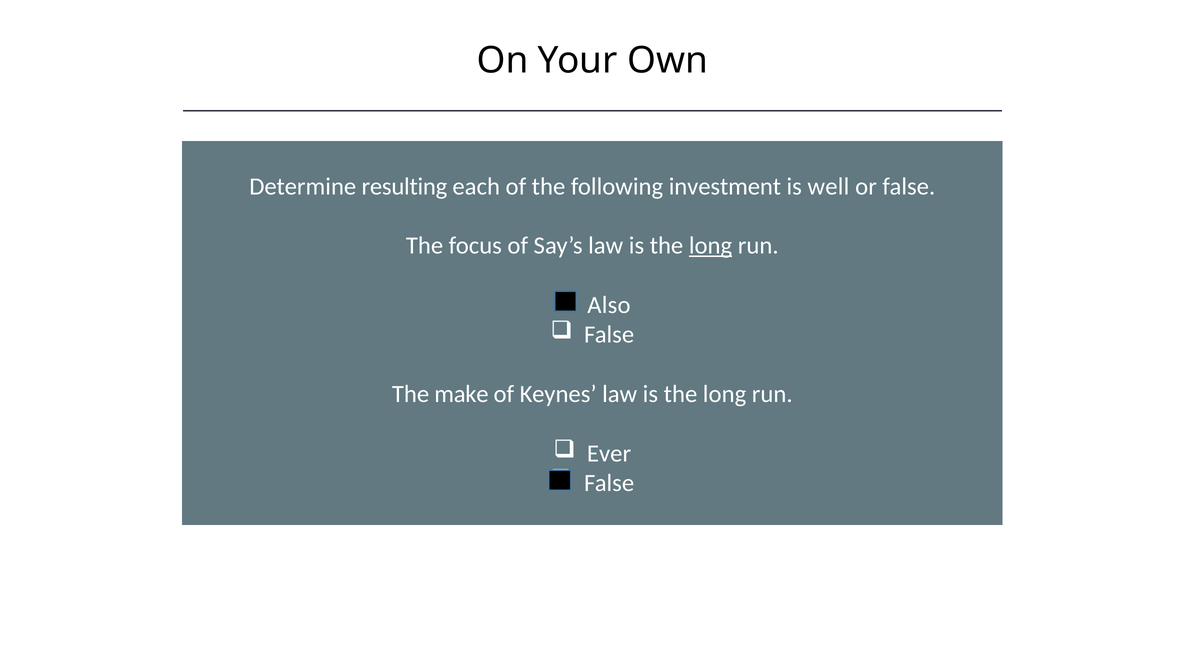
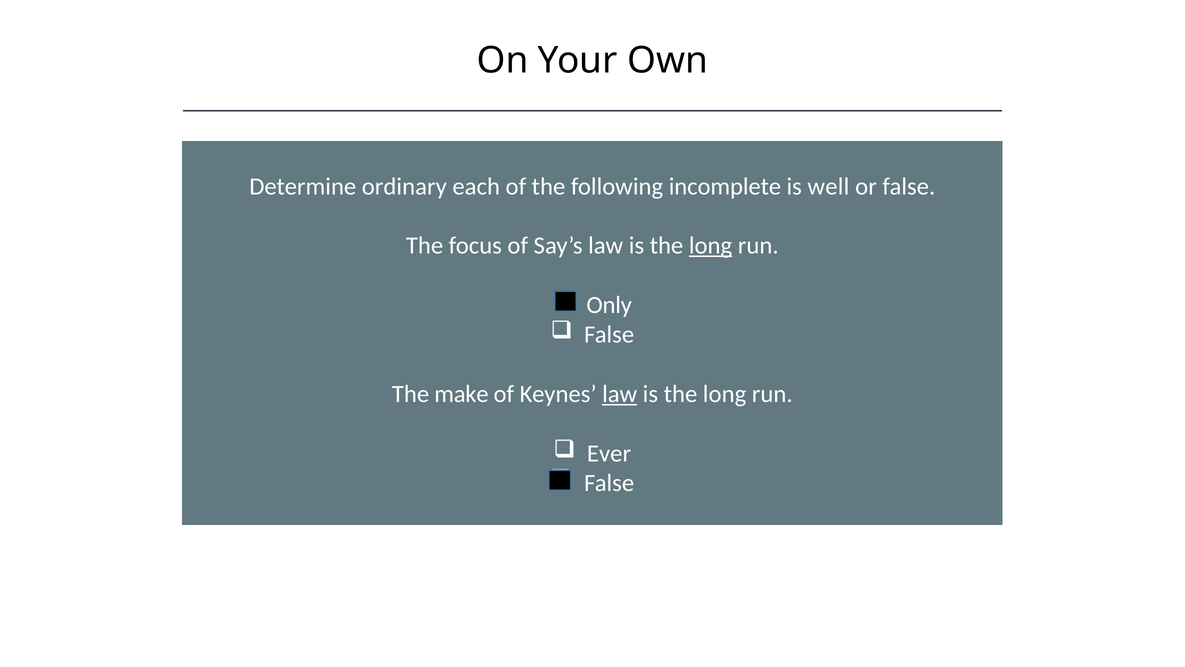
resulting: resulting -> ordinary
investment: investment -> incomplete
Also: Also -> Only
law at (620, 394) underline: none -> present
